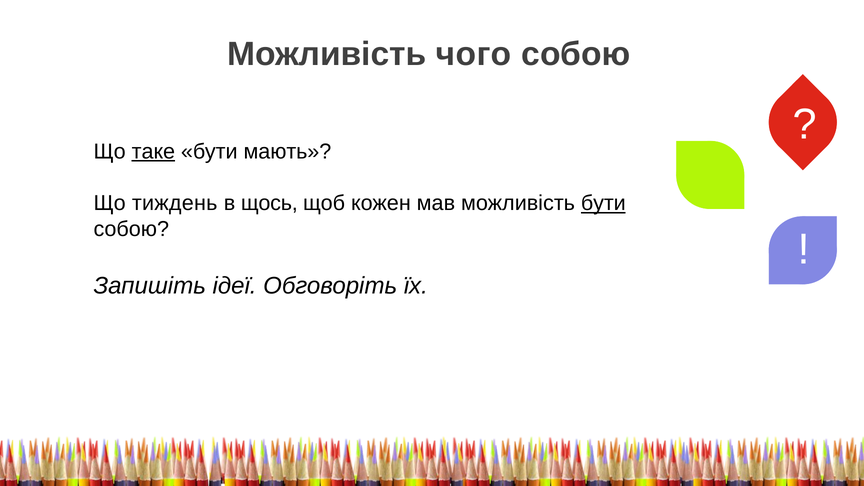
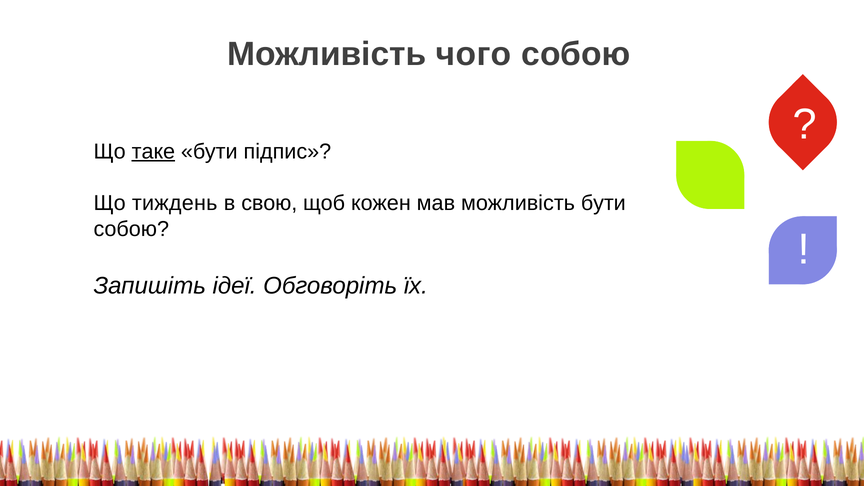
мають: мають -> підпис
щось: щось -> свою
бути at (603, 203) underline: present -> none
